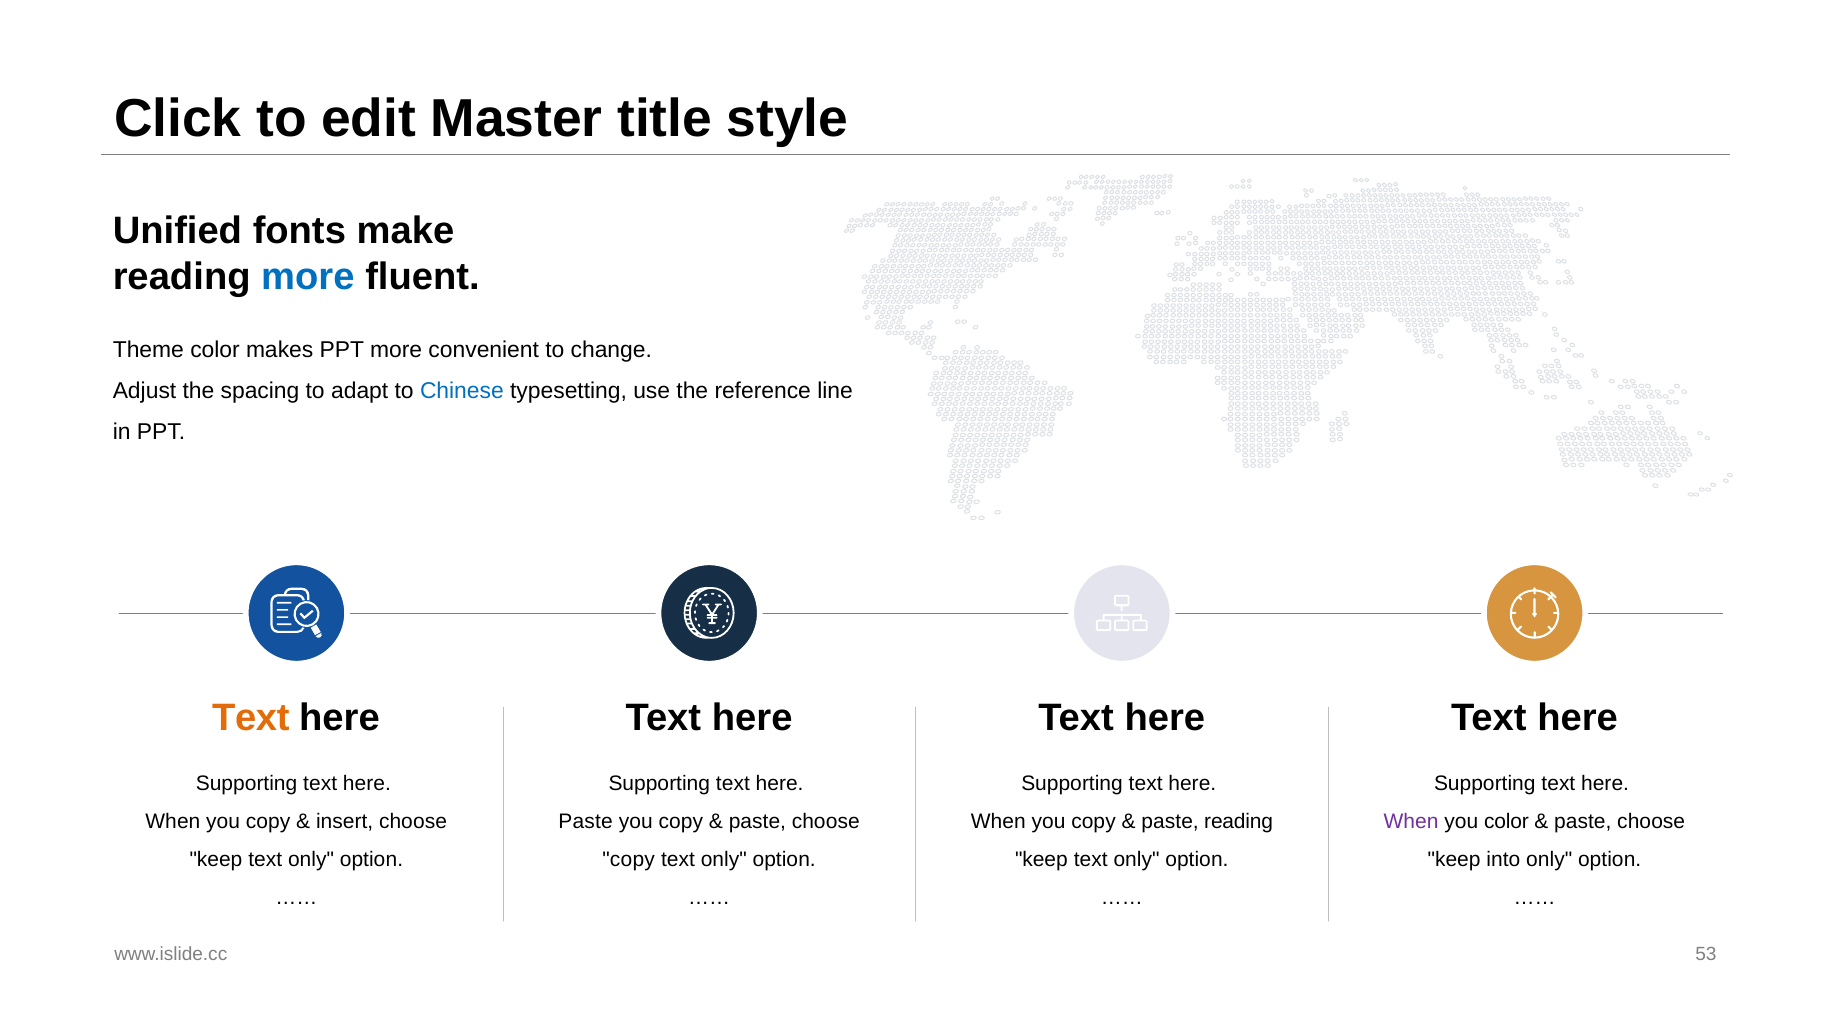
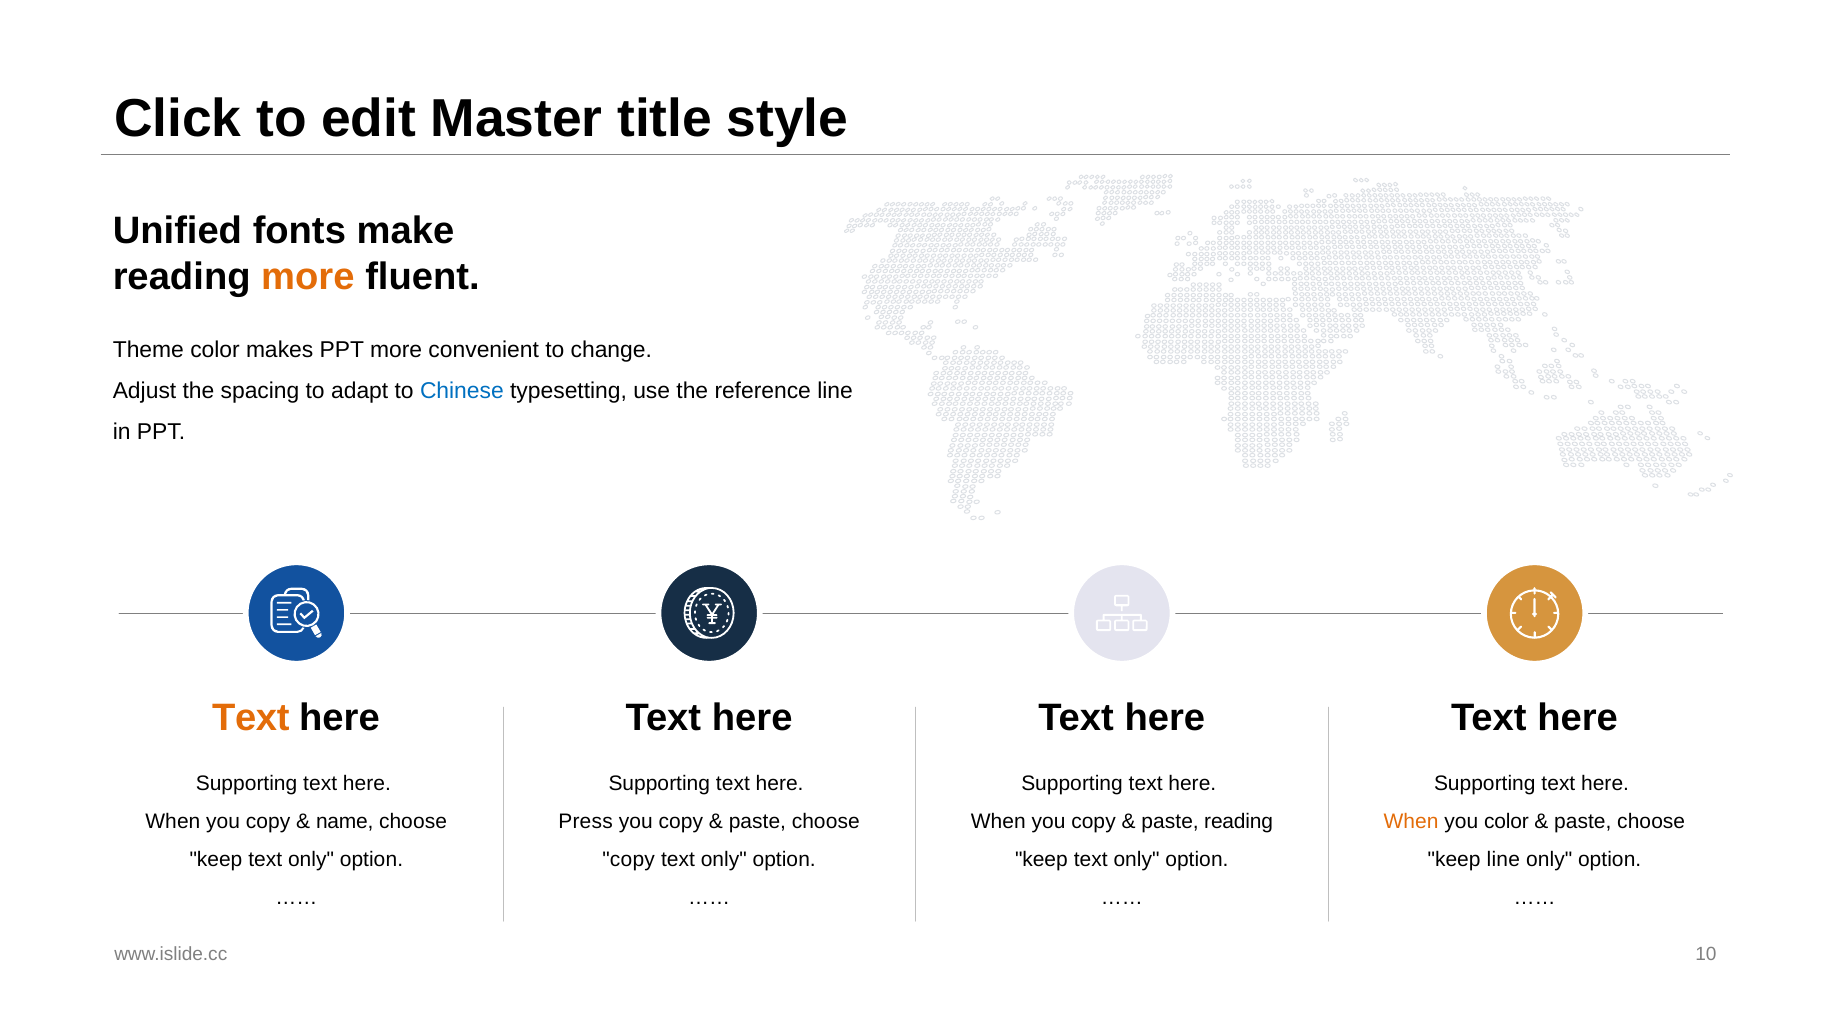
more at (308, 277) colour: blue -> orange
insert: insert -> name
Paste at (586, 822): Paste -> Press
When at (1411, 822) colour: purple -> orange
keep into: into -> line
53: 53 -> 10
